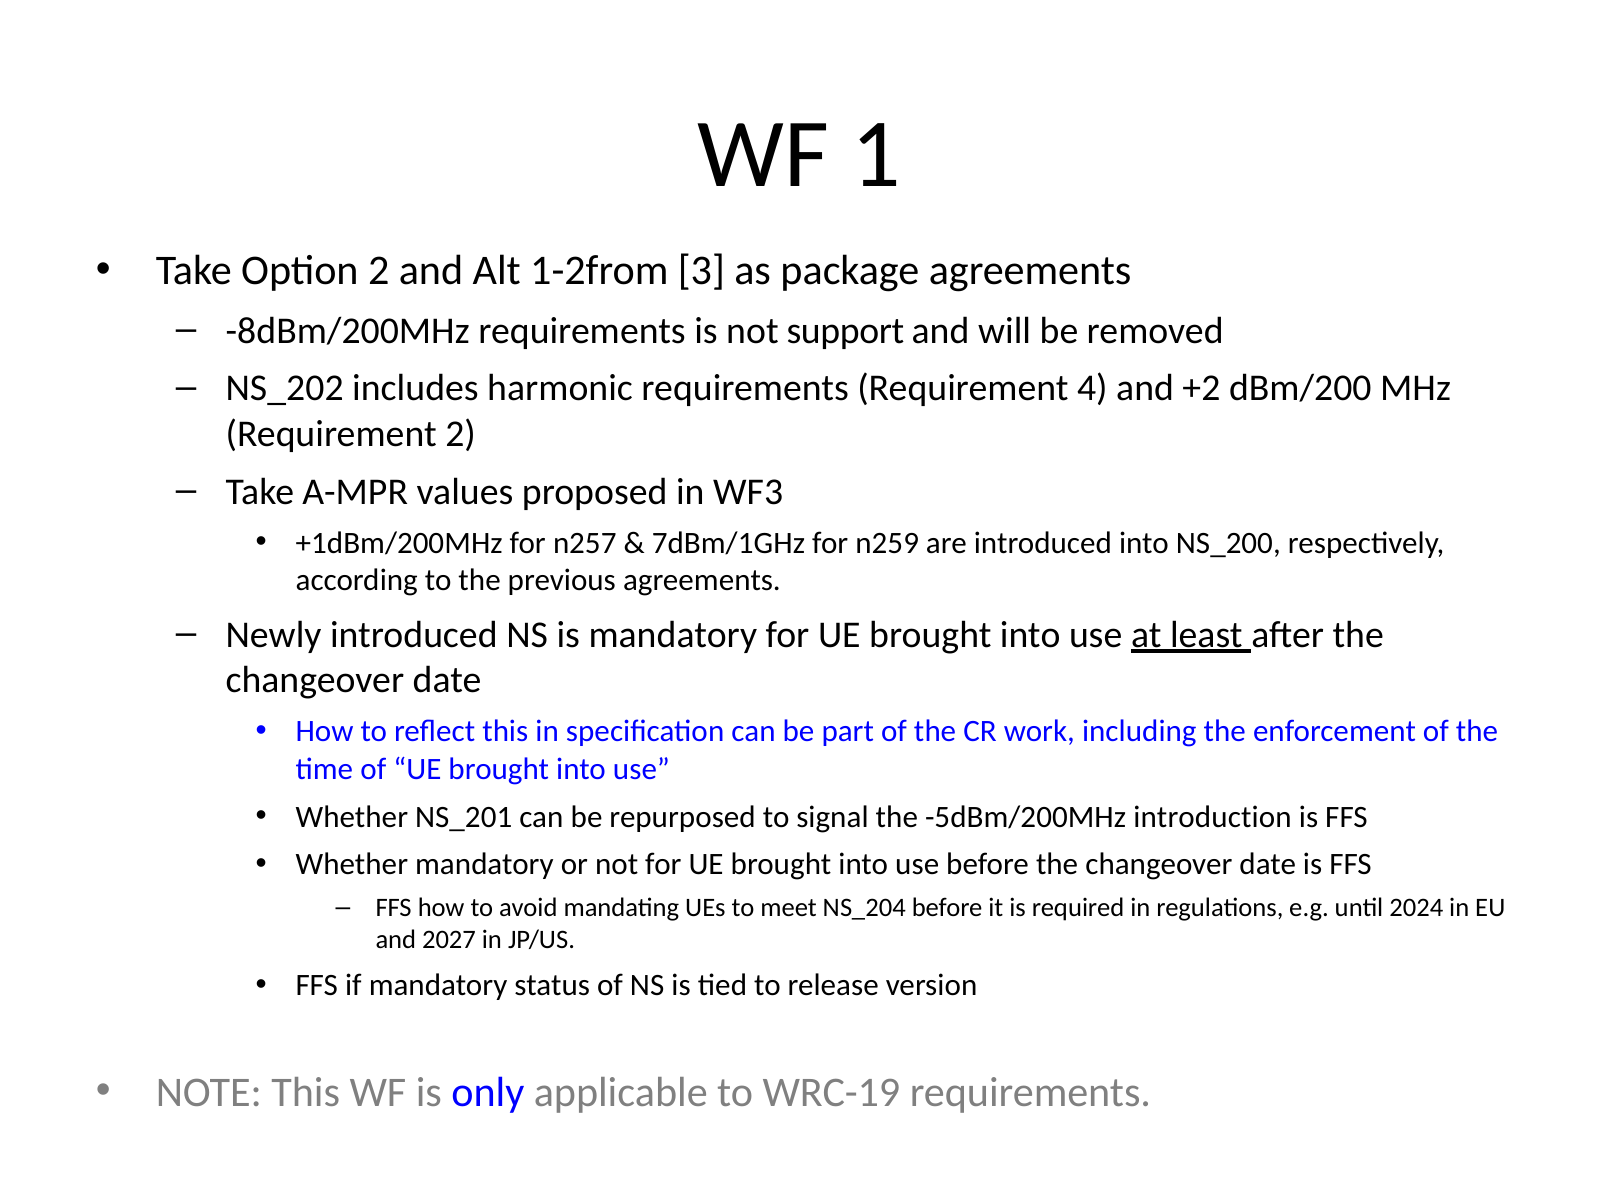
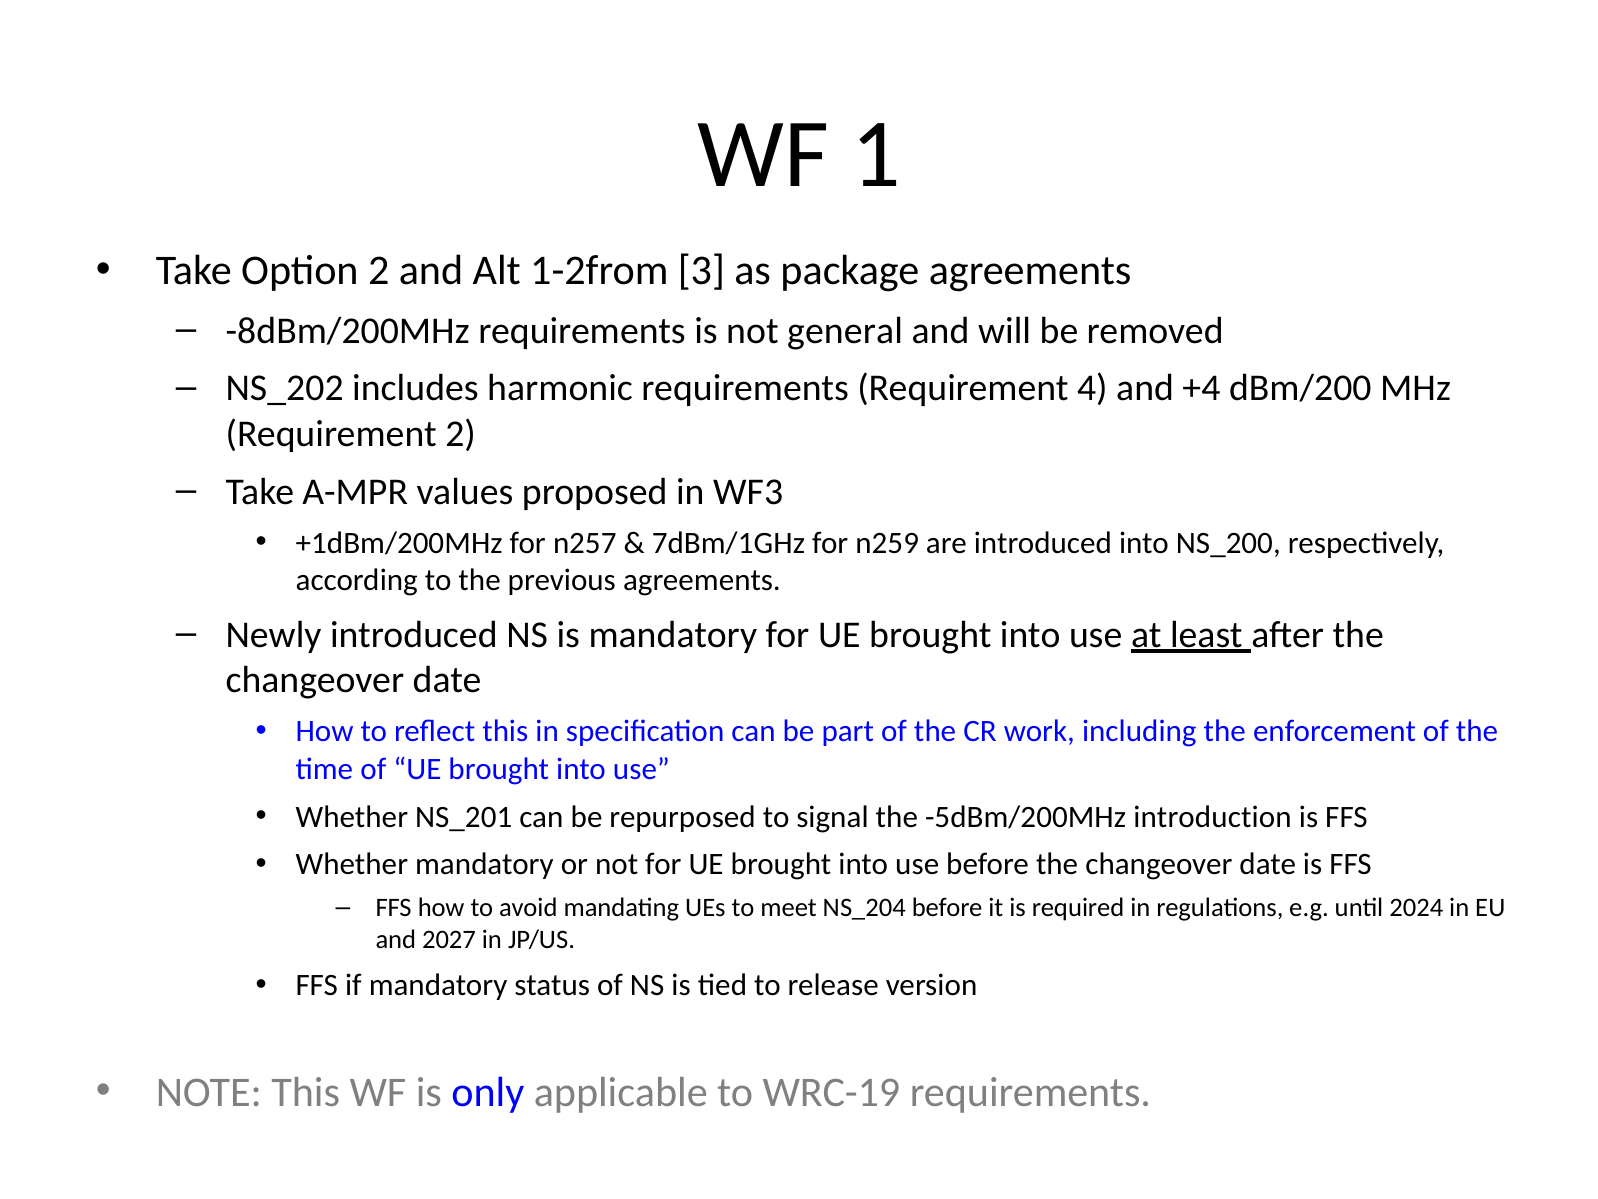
support: support -> general
+2: +2 -> +4
